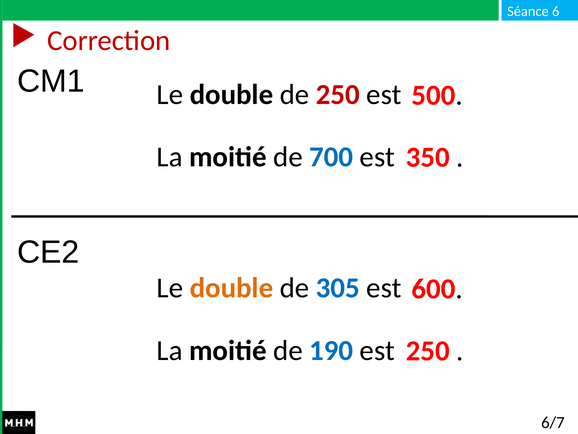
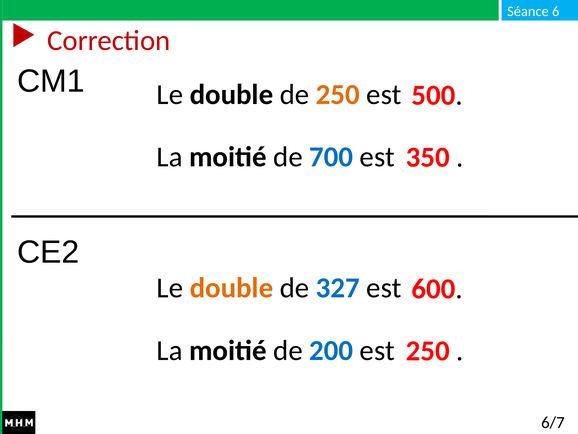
250 at (338, 94) colour: red -> orange
305: 305 -> 327
190: 190 -> 200
